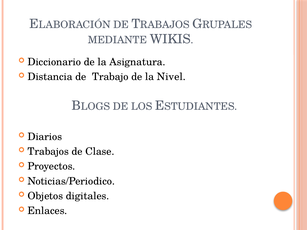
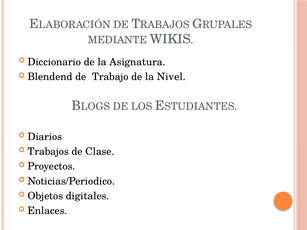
Distancia: Distancia -> Blendend
